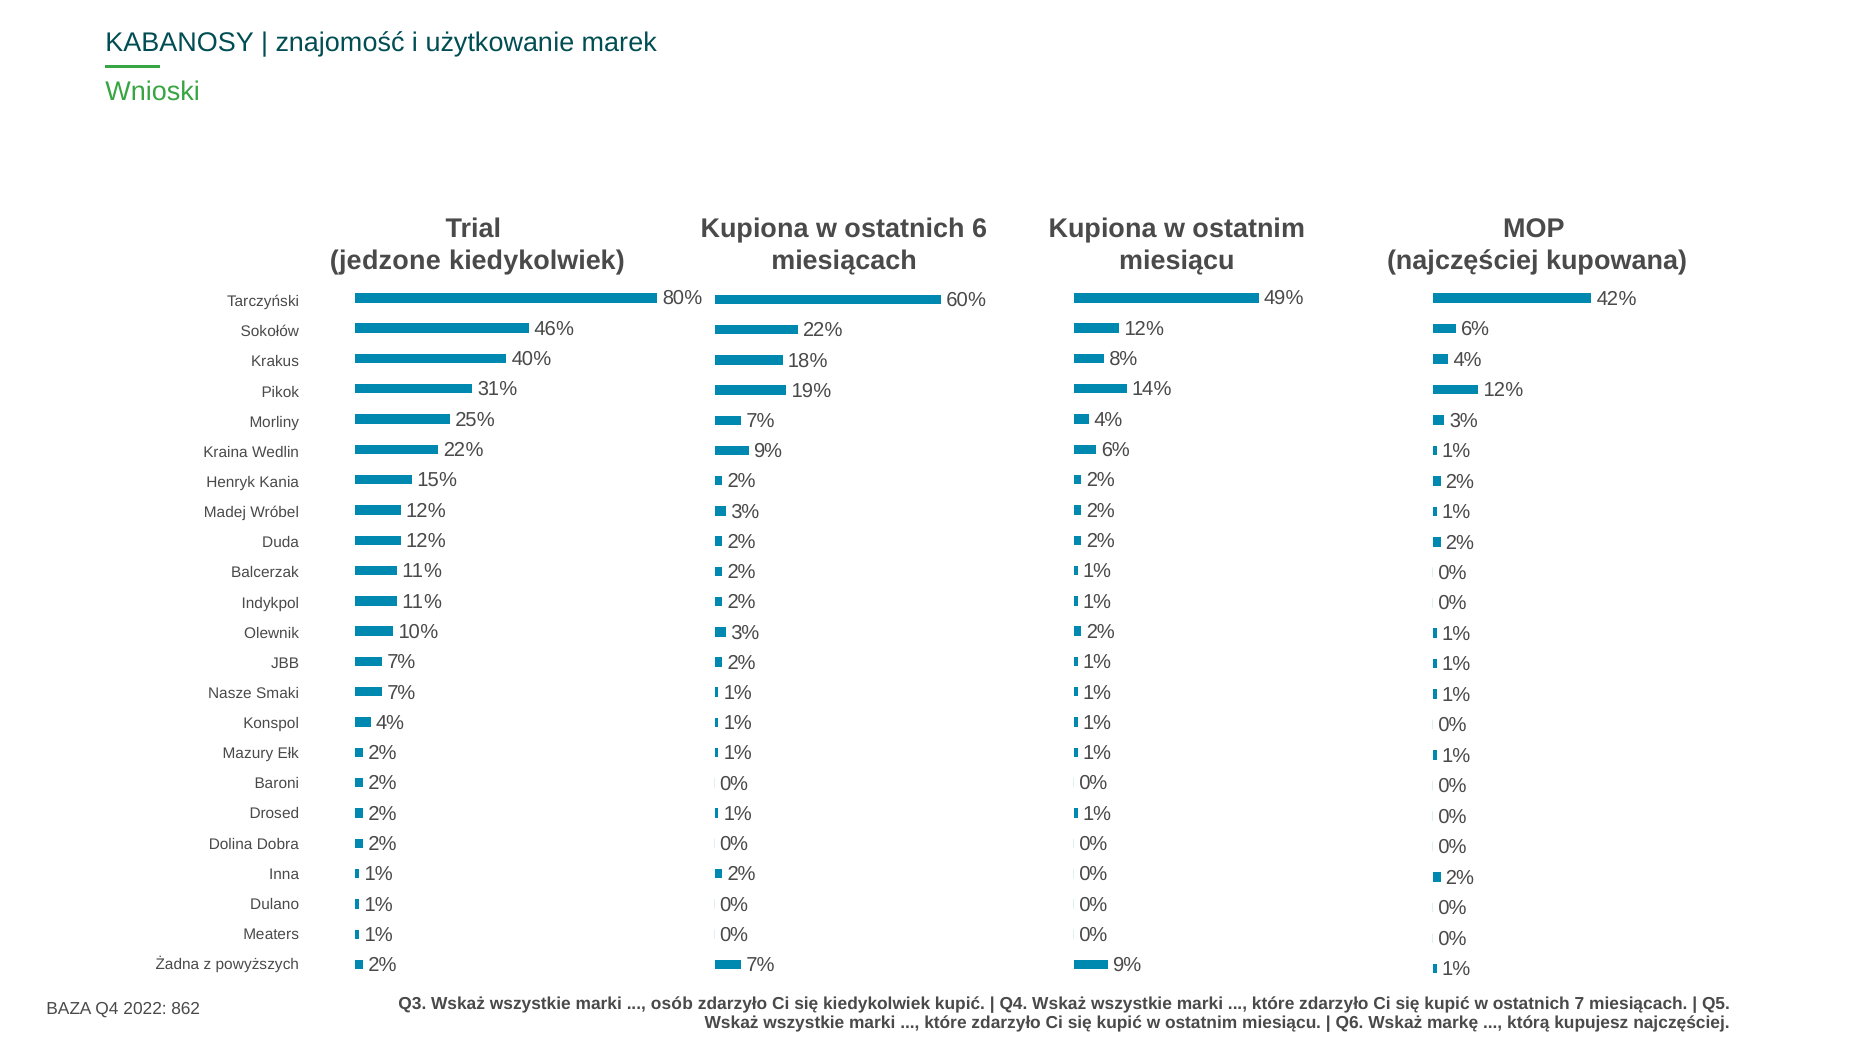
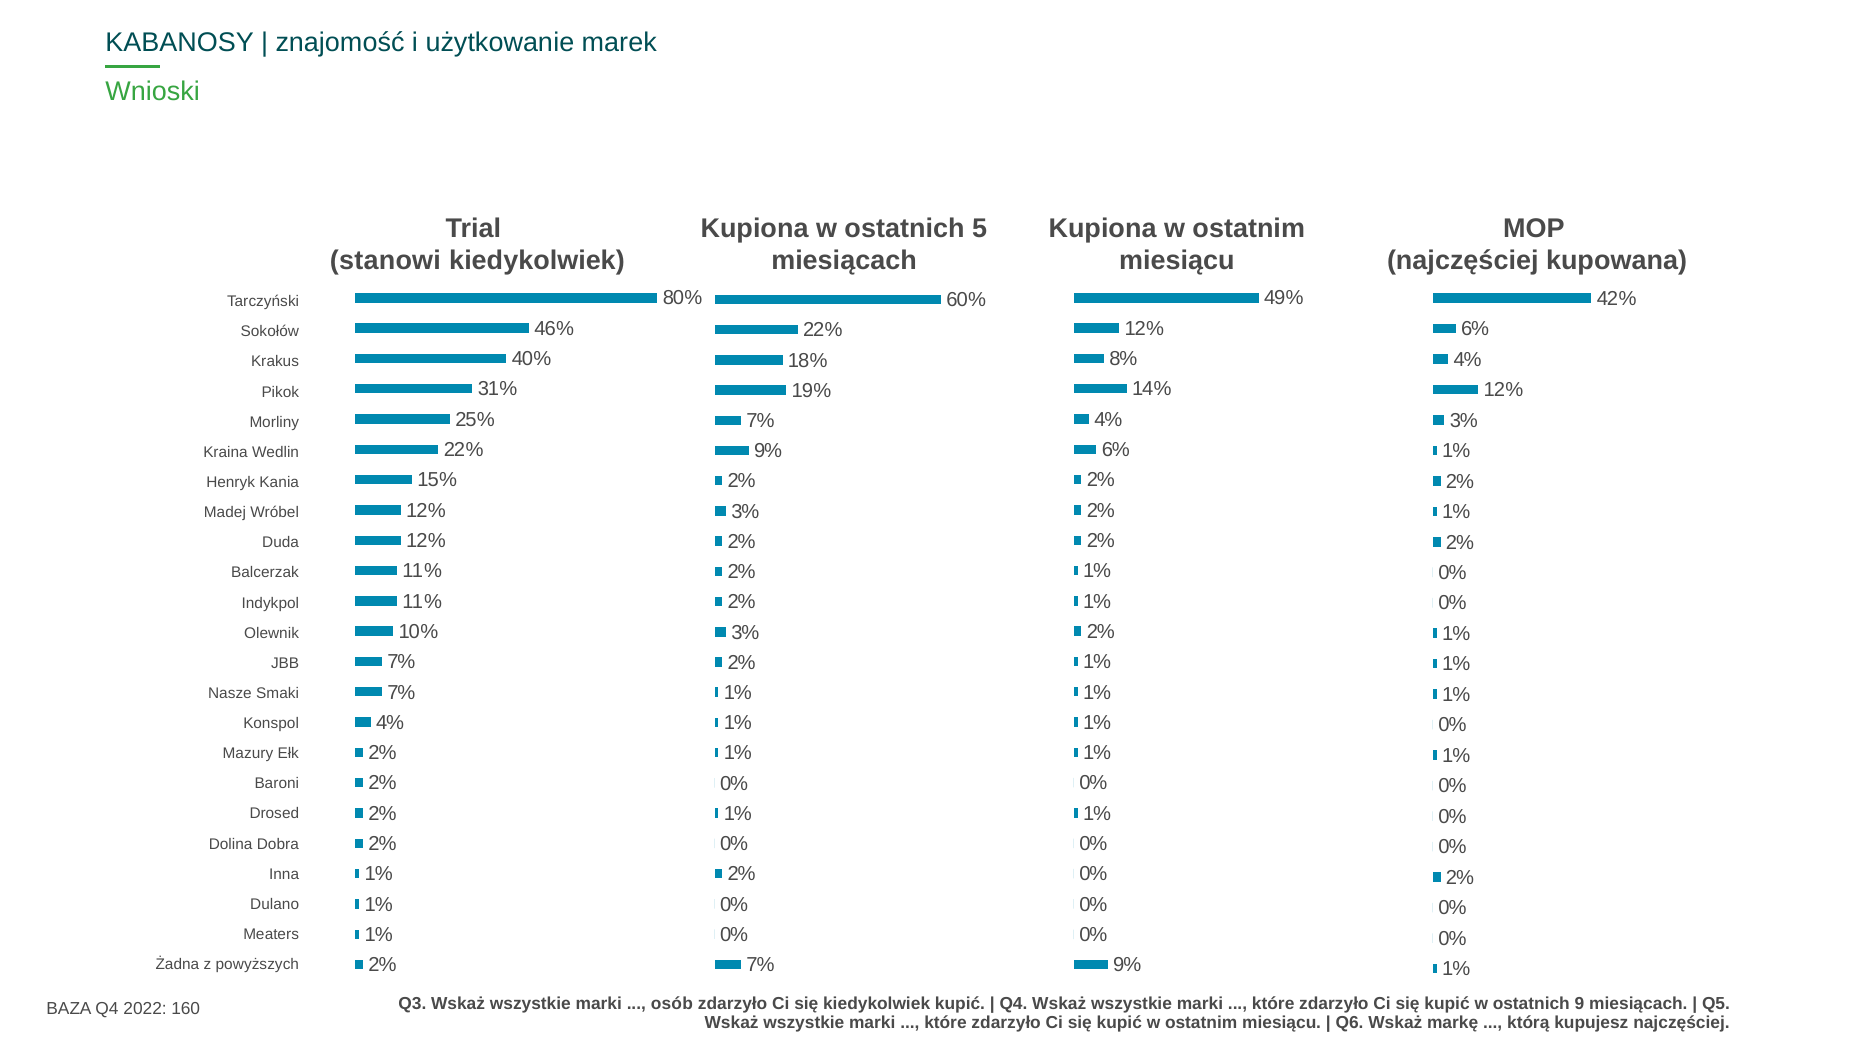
6: 6 -> 5
jedzone: jedzone -> stanowi
7: 7 -> 9
862: 862 -> 160
